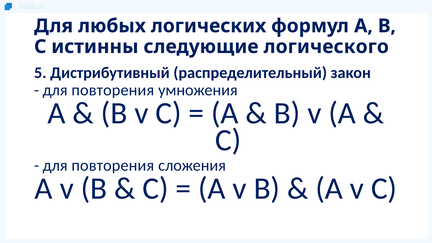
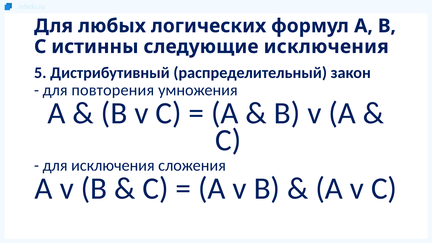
следующие логического: логического -> исключения
повторения at (113, 165): повторения -> исключения
